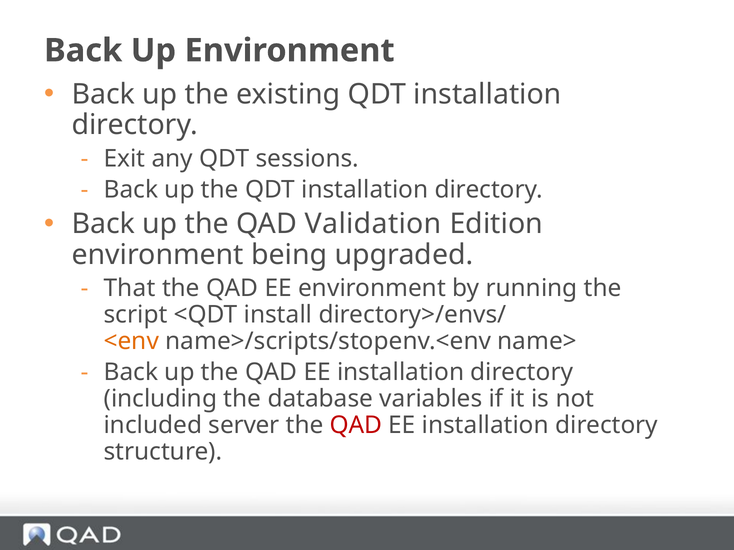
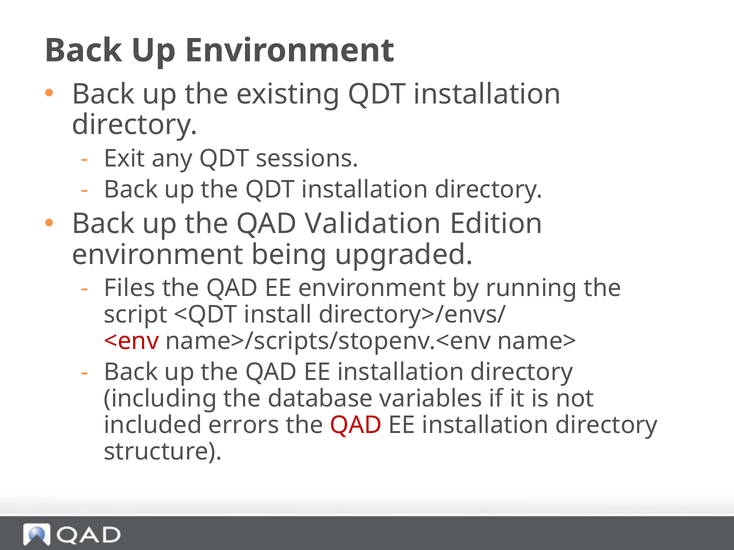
That: That -> Files
<env colour: orange -> red
server: server -> errors
